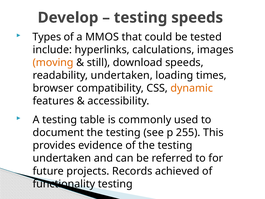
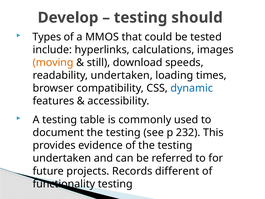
testing speeds: speeds -> should
dynamic colour: orange -> blue
255: 255 -> 232
achieved: achieved -> different
